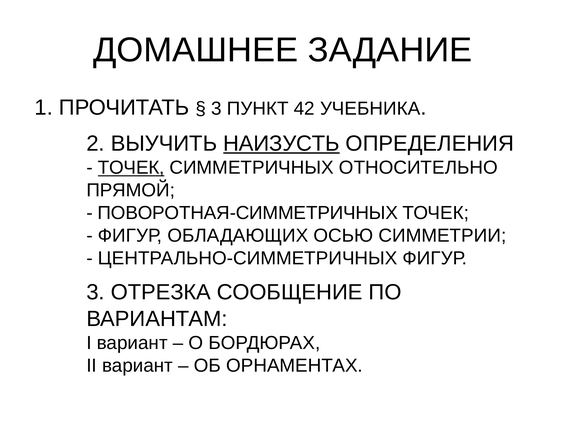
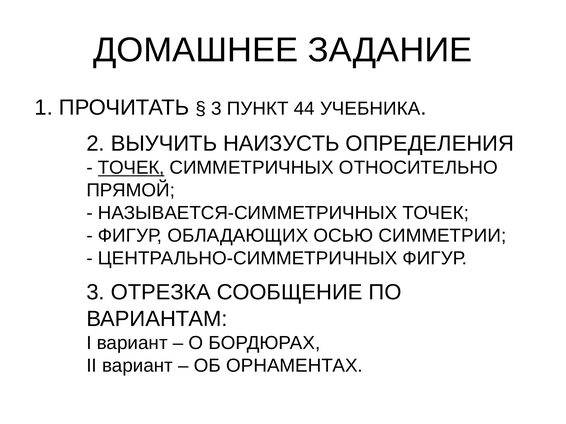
42: 42 -> 44
НАИЗУСТЬ underline: present -> none
ПОВОРОТНАЯ-СИММЕТРИЧНЫХ: ПОВОРОТНАЯ-СИММЕТРИЧНЫХ -> НАЗЫВАЕТСЯ-СИММЕТРИЧНЫХ
